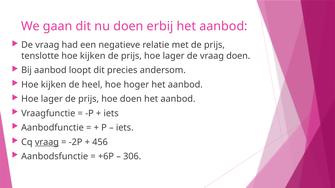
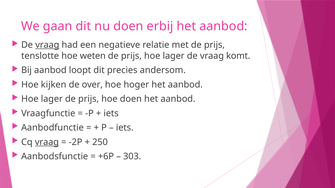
vraag at (47, 45) underline: none -> present
tenslotte hoe kijken: kijken -> weten
vraag doen: doen -> komt
heel: heel -> over
456: 456 -> 250
306: 306 -> 303
